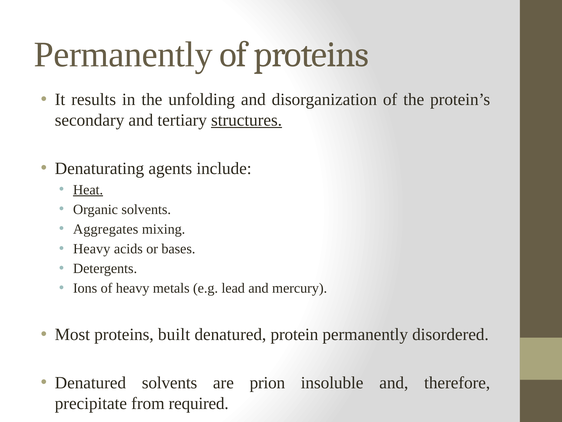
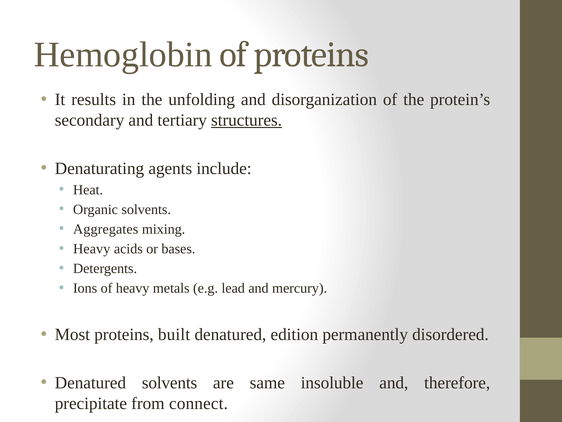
Permanently at (123, 55): Permanently -> Hemoglobin
Heat underline: present -> none
protein: protein -> edition
prion: prion -> same
required: required -> connect
